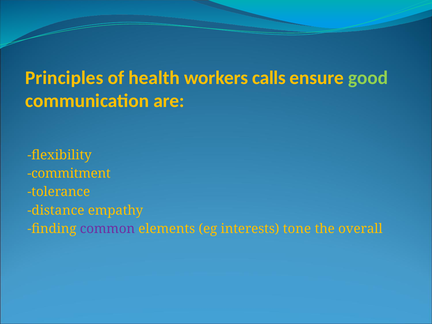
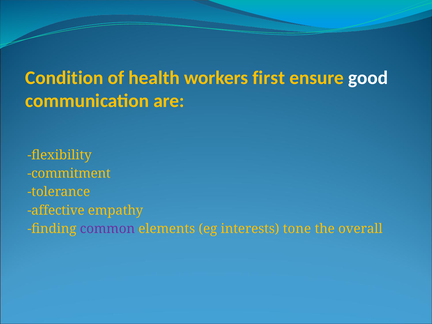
Principles: Principles -> Condition
calls: calls -> first
good colour: light green -> white
distance: distance -> affective
